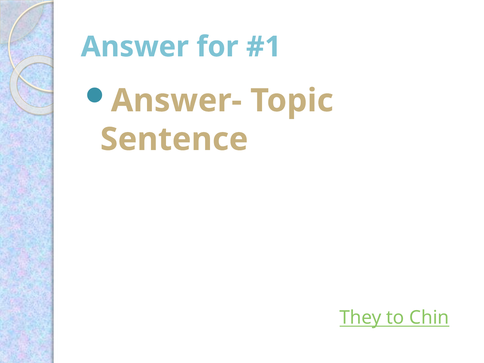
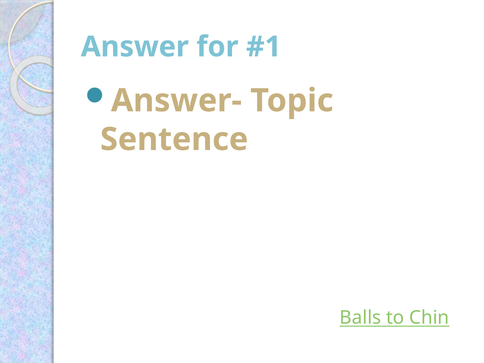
They: They -> Balls
